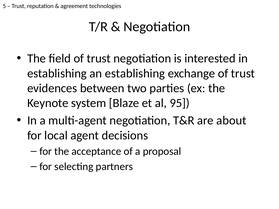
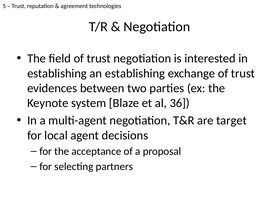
95: 95 -> 36
about: about -> target
